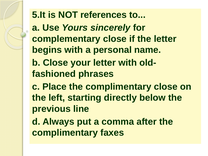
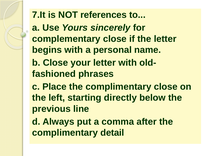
5.It: 5.It -> 7.It
faxes: faxes -> detail
